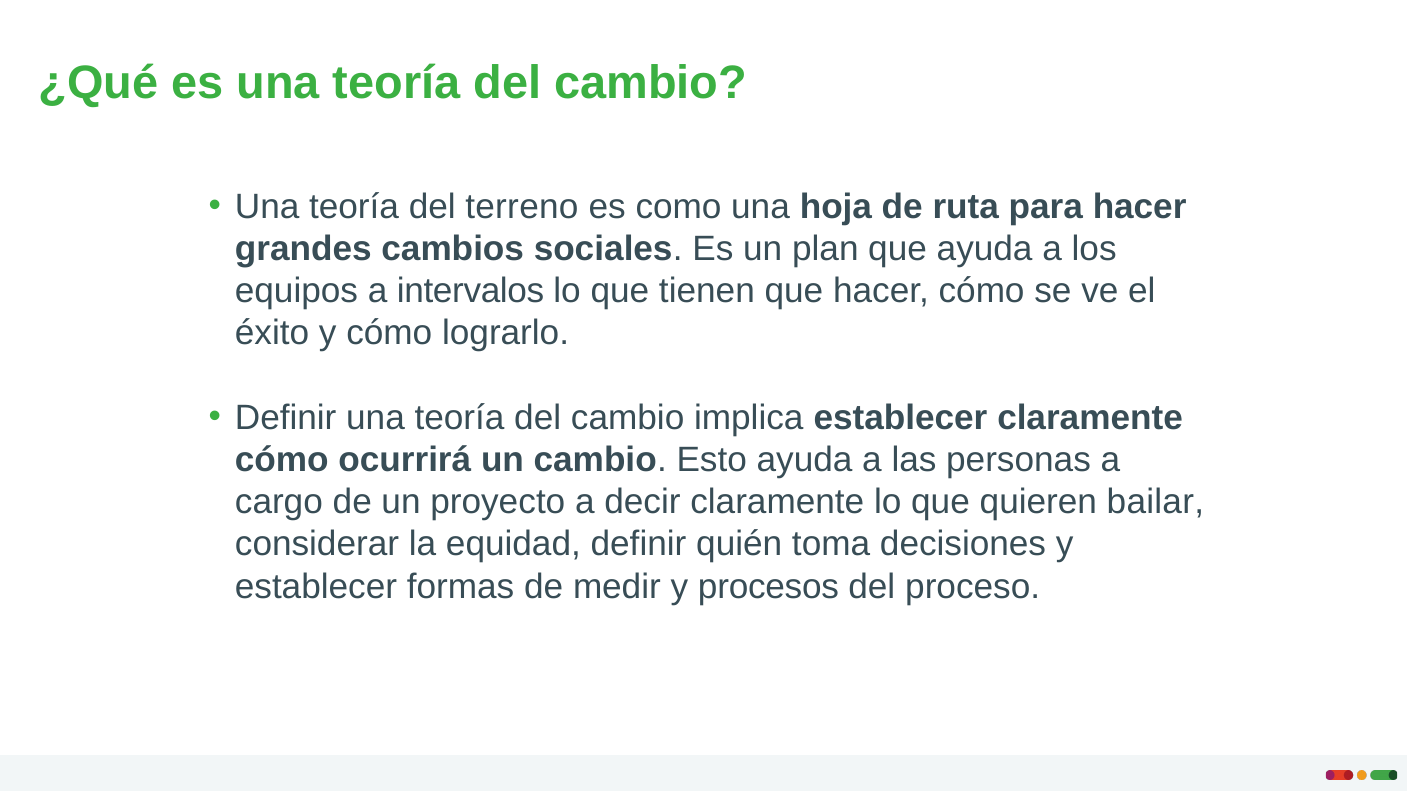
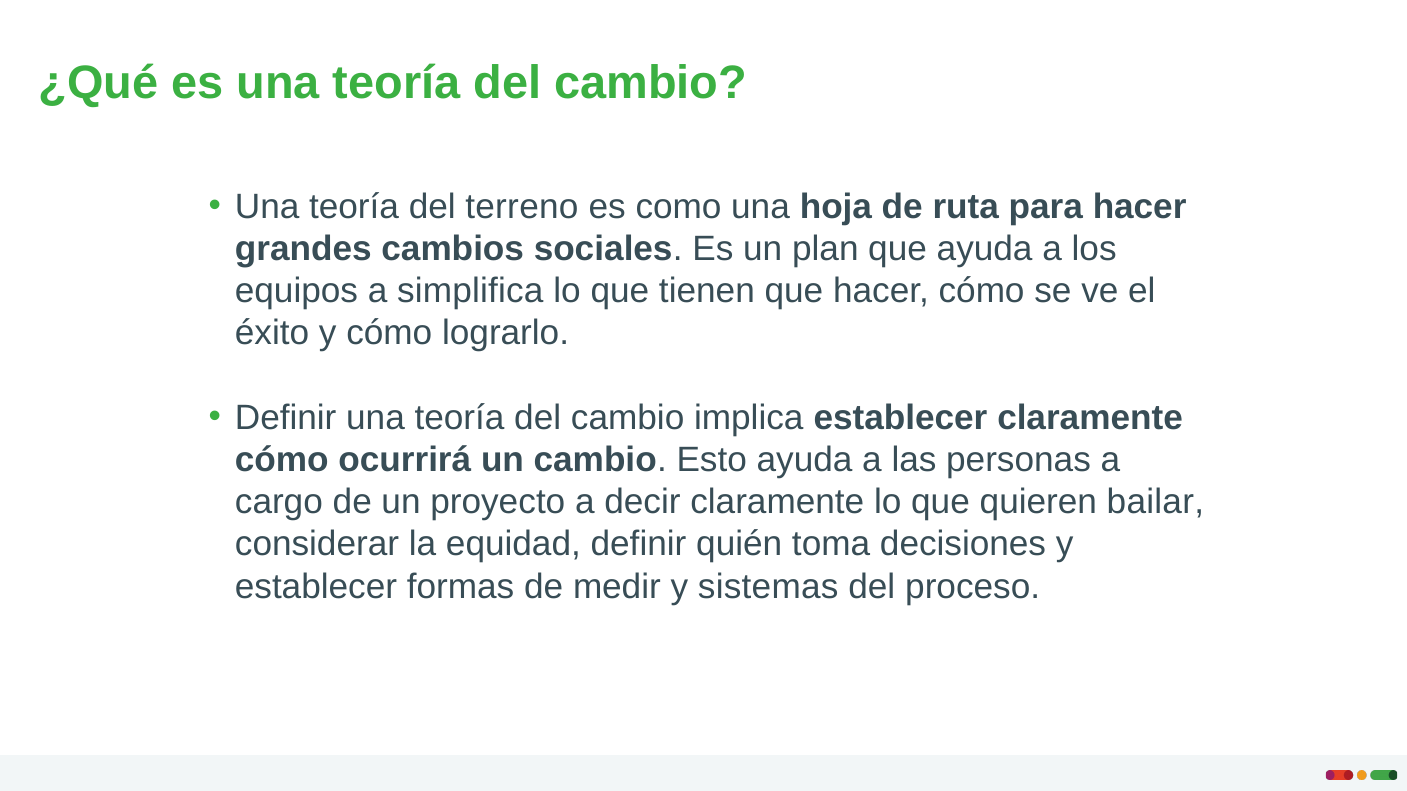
intervalos: intervalos -> simplifica
procesos: procesos -> sistemas
